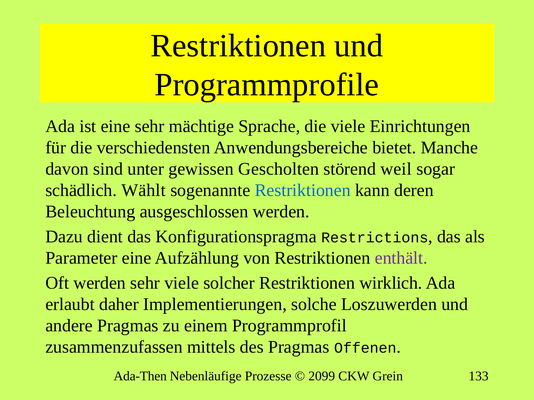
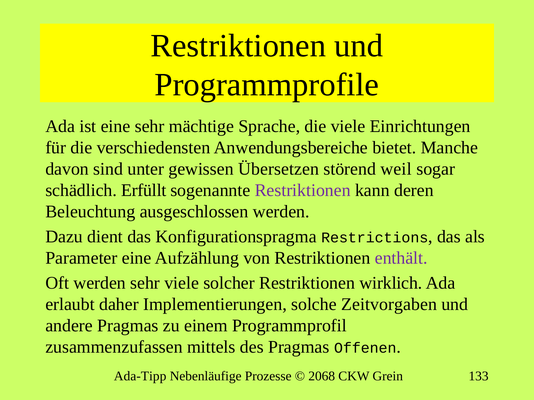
Gescholten: Gescholten -> Übersetzen
Wählt: Wählt -> Erfüllt
Restriktionen at (303, 191) colour: blue -> purple
Loszuwerden: Loszuwerden -> Zeitvorgaben
Ada-Then: Ada-Then -> Ada-Tipp
2099: 2099 -> 2068
